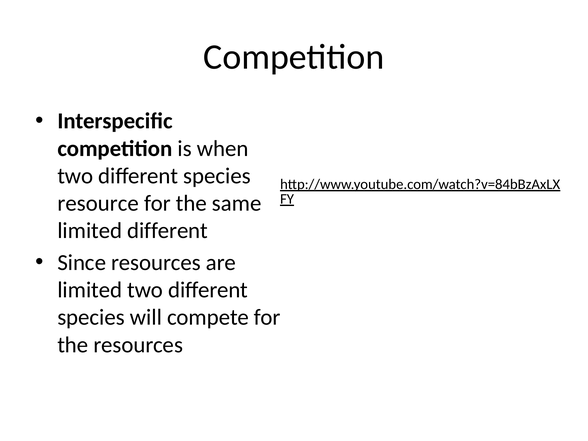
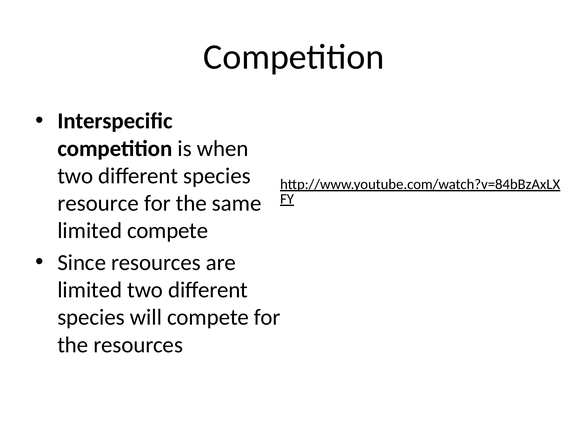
limited different: different -> compete
